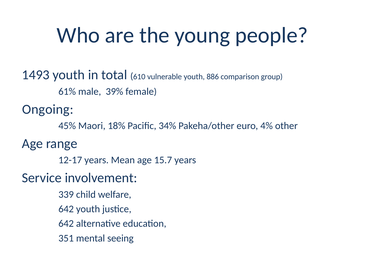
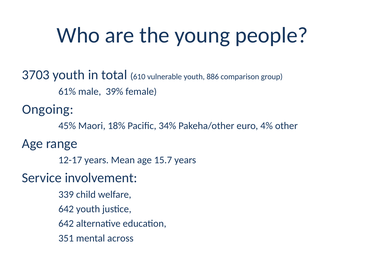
1493: 1493 -> 3703
seeing: seeing -> across
